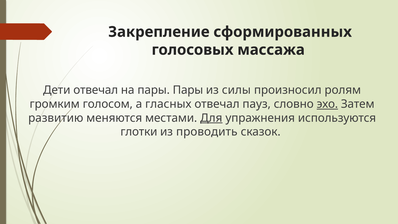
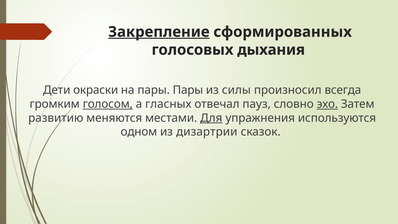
Закрепление underline: none -> present
массажа: массажа -> дыхания
Дети отвечал: отвечал -> окраски
ролям: ролям -> всегда
голосом underline: none -> present
глотки: глотки -> одном
проводить: проводить -> дизартрии
